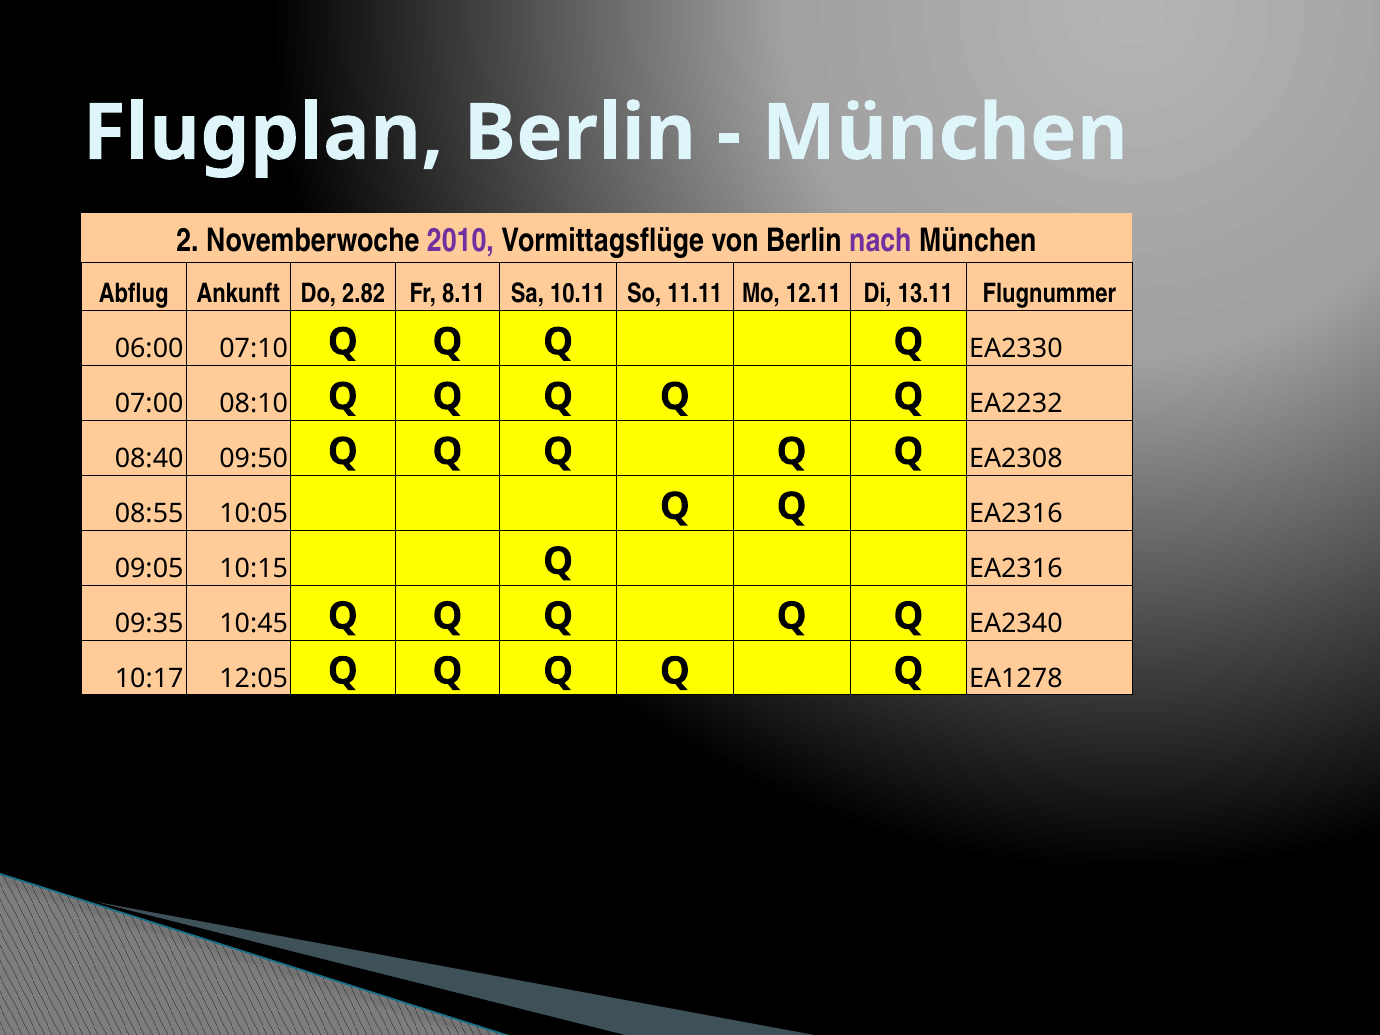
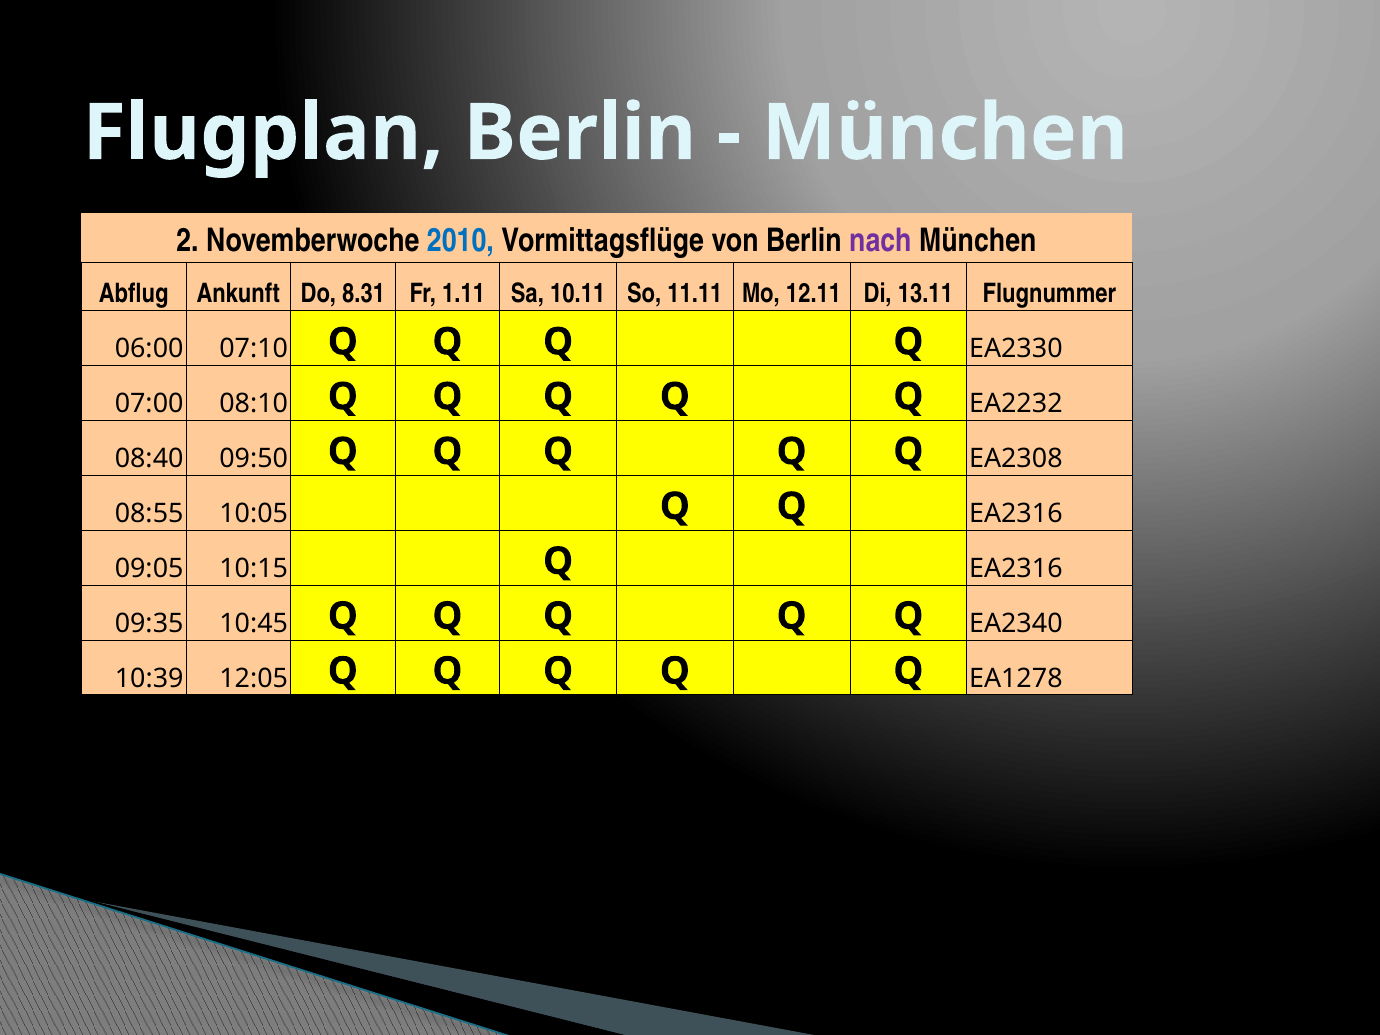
2010 colour: purple -> blue
2.82: 2.82 -> 8.31
8.11: 8.11 -> 1.11
10:17: 10:17 -> 10:39
